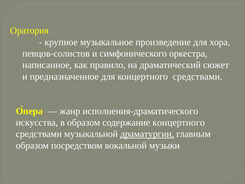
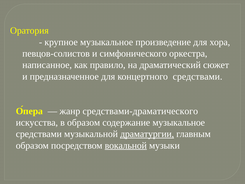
исполнения-драматического: исполнения-драматического -> средствами-драматического
содержание концертного: концертного -> музыкальное
вокальной underline: none -> present
